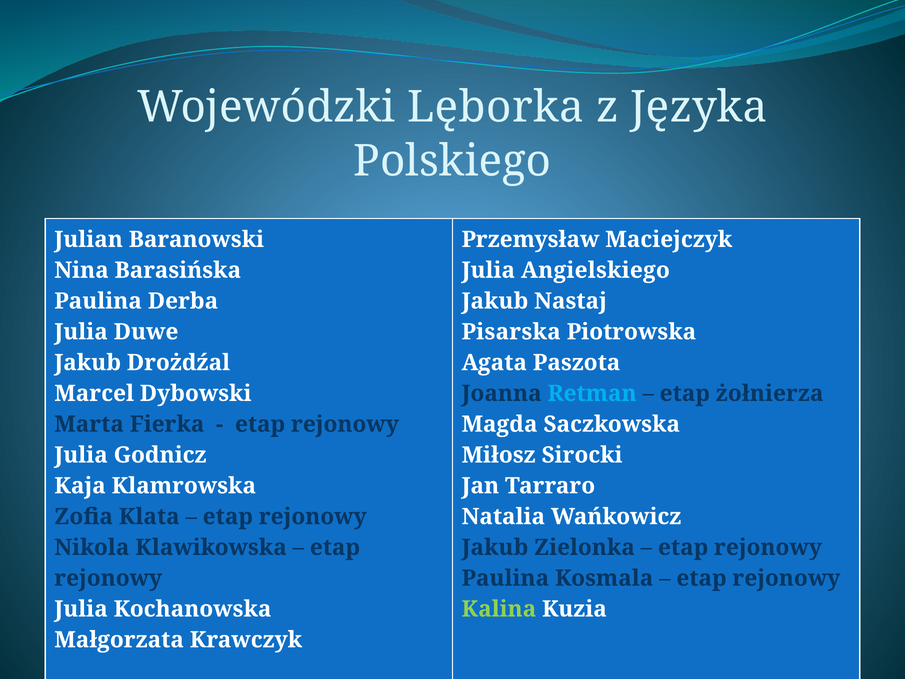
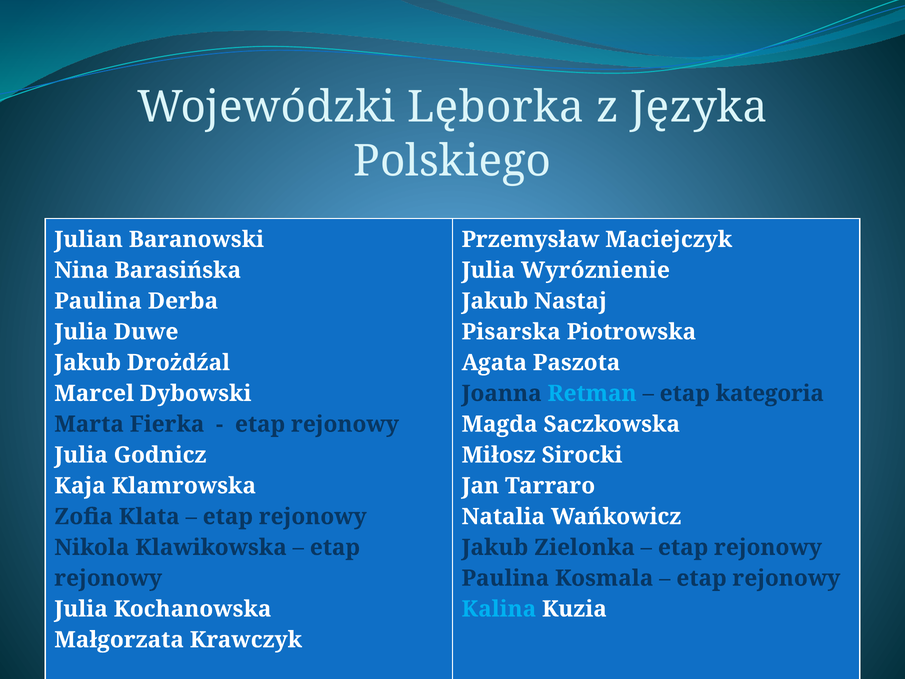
Angielskiego: Angielskiego -> Wyróznienie
żołnierza: żołnierza -> kategoria
Kalina colour: light green -> light blue
